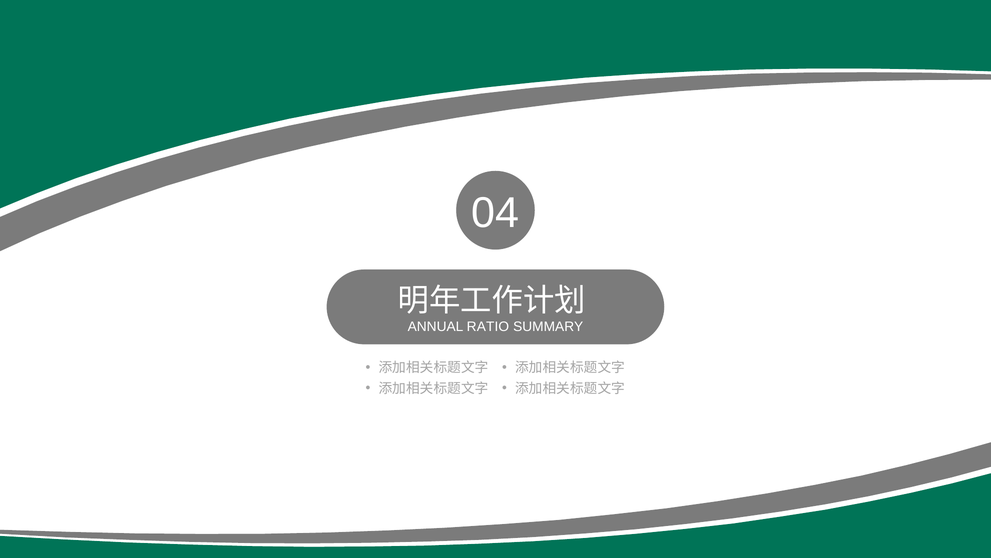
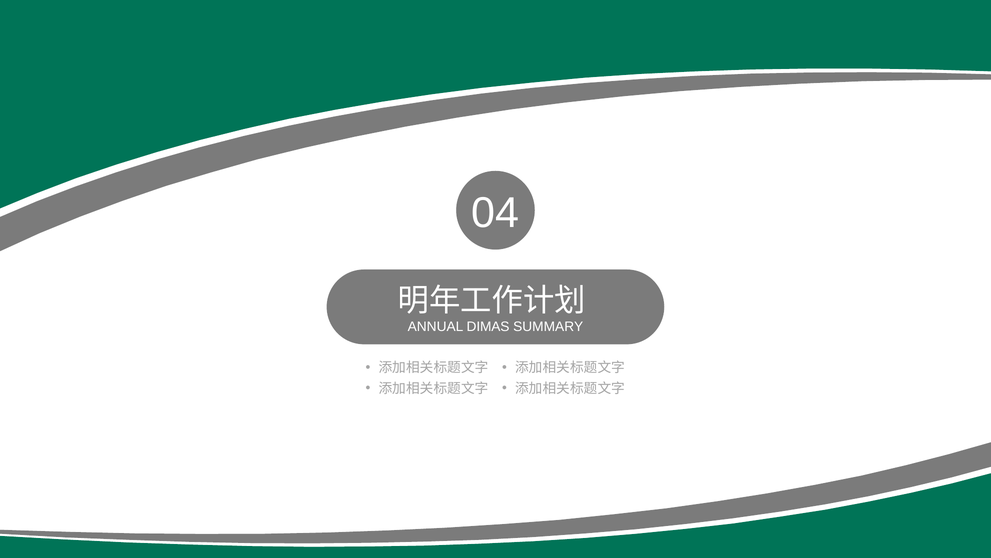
RATIO: RATIO -> DIMAS
